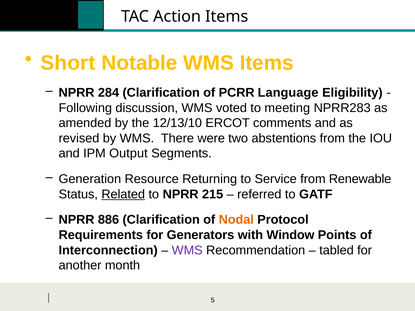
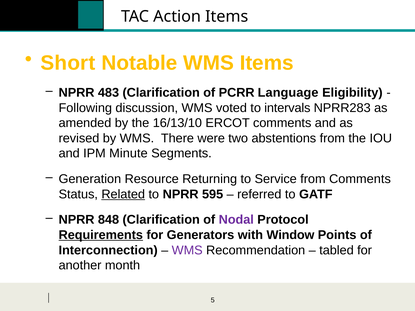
284: 284 -> 483
meeting: meeting -> intervals
12/13/10: 12/13/10 -> 16/13/10
Output: Output -> Minute
from Renewable: Renewable -> Comments
215: 215 -> 595
886: 886 -> 848
Nodal colour: orange -> purple
Requirements underline: none -> present
